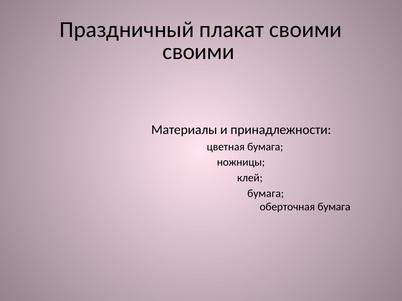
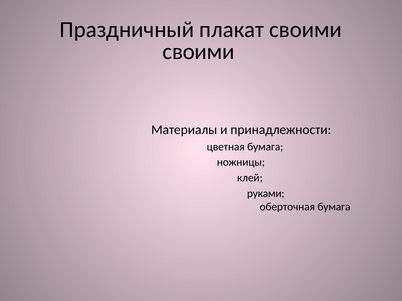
бумага at (266, 194): бумага -> руками
